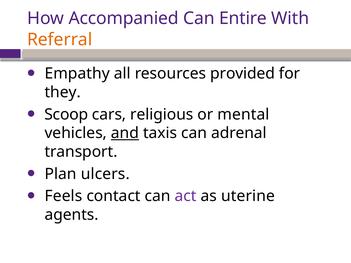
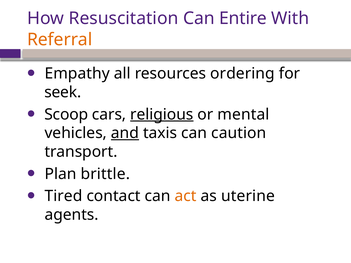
Accompanied: Accompanied -> Resuscitation
provided: provided -> ordering
they: they -> seek
religious underline: none -> present
adrenal: adrenal -> caution
ulcers: ulcers -> brittle
Feels: Feels -> Tired
act colour: purple -> orange
